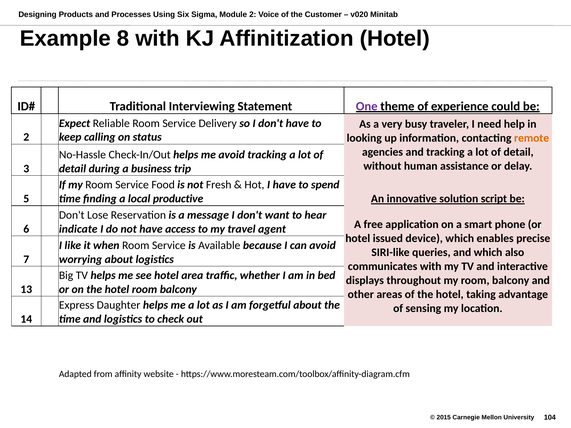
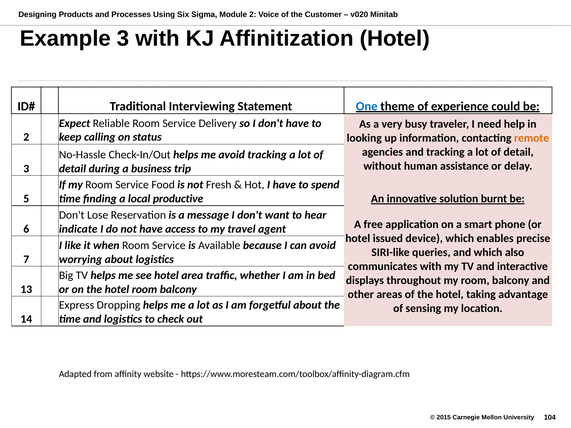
Example 8: 8 -> 3
One colour: purple -> blue
script: script -> burnt
Daughter: Daughter -> Dropping
